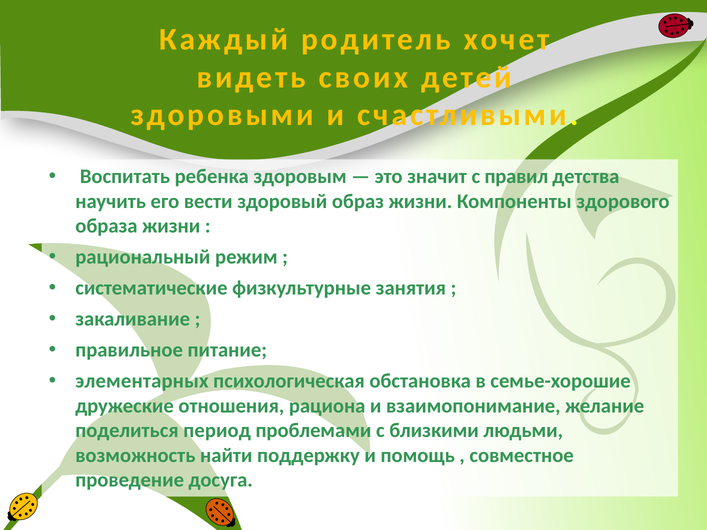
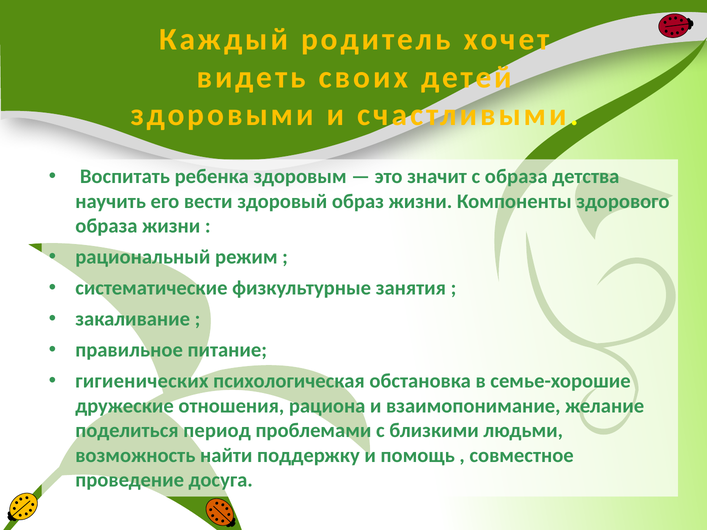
с правил: правил -> образа
элементарных: элементарных -> гигиенических
